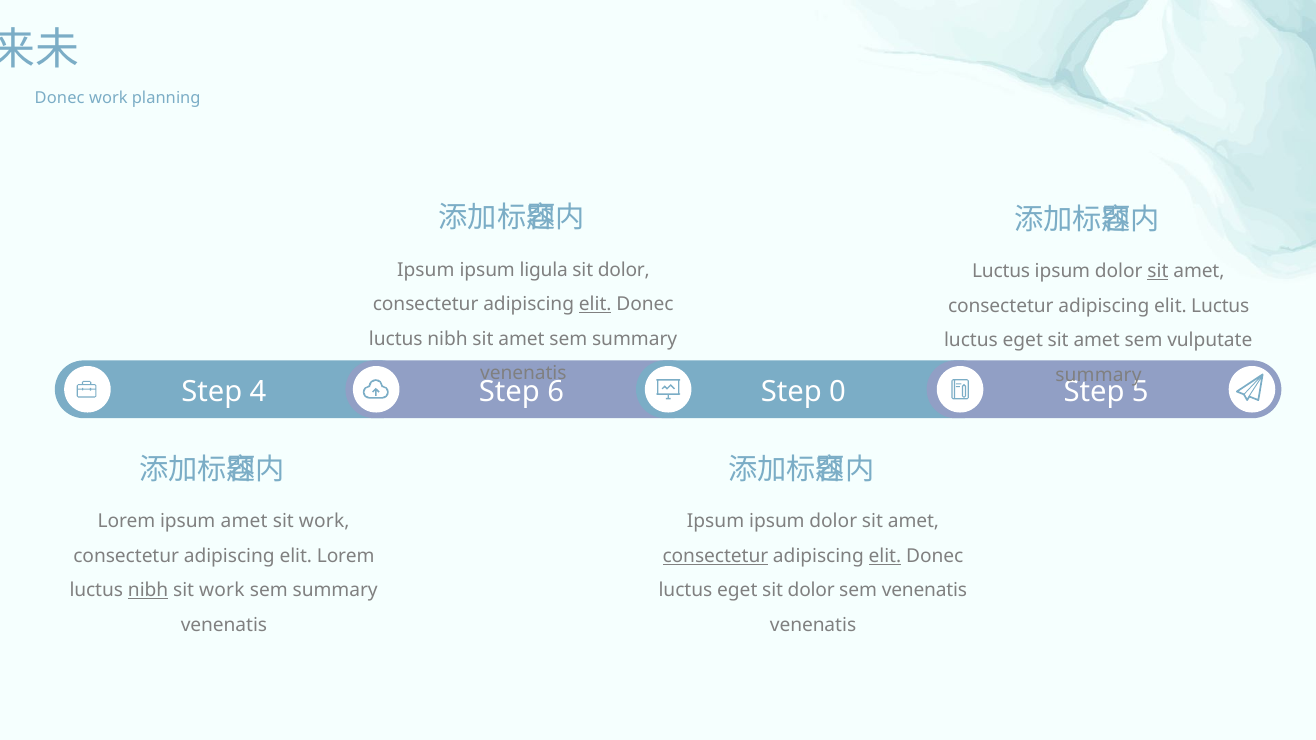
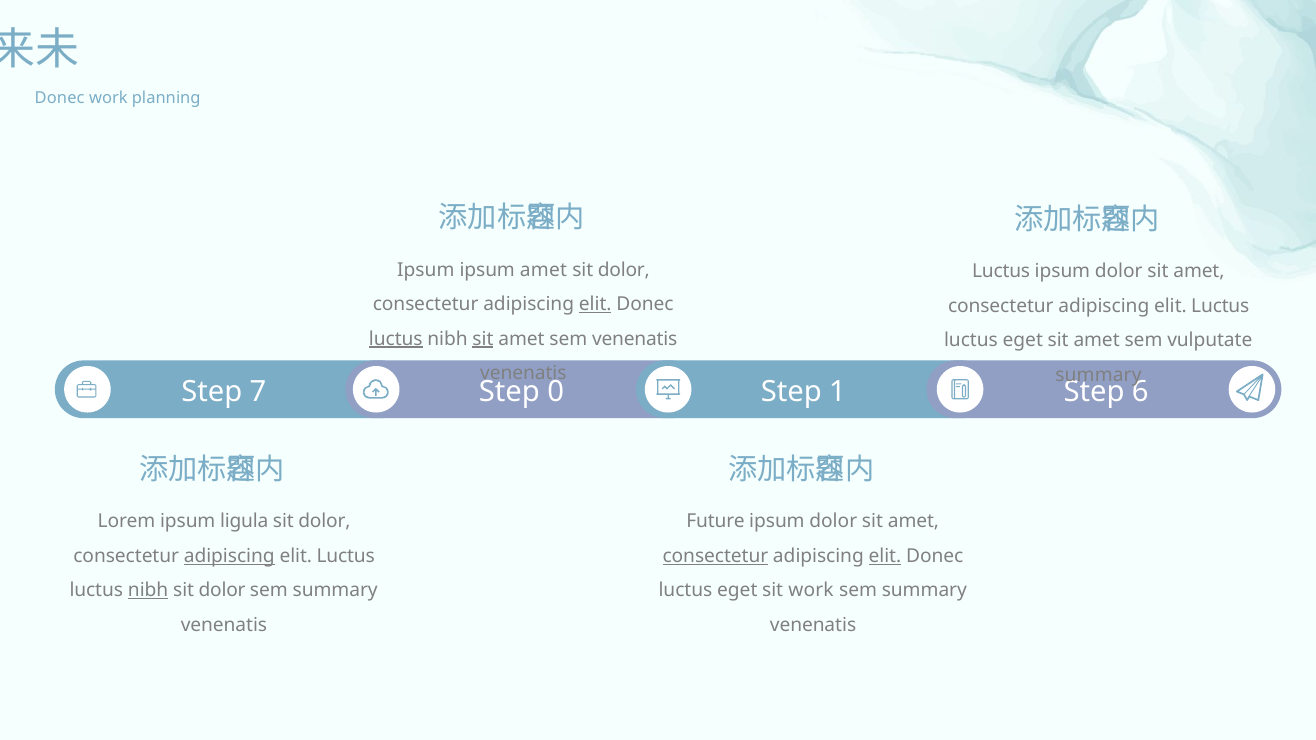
ipsum ligula: ligula -> amet
sit at (1158, 272) underline: present -> none
luctus at (396, 339) underline: none -> present
sit at (483, 339) underline: none -> present
amet sem summary: summary -> venenatis
4: 4 -> 7
6: 6 -> 0
0: 0 -> 1
5: 5 -> 6
ipsum amet: amet -> ligula
work at (324, 522): work -> dolor
Ipsum at (716, 522): Ipsum -> Future
adipiscing at (229, 556) underline: none -> present
Lorem at (346, 556): Lorem -> Luctus
work at (222, 591): work -> dolor
dolor at (811, 591): dolor -> work
venenatis at (924, 591): venenatis -> summary
